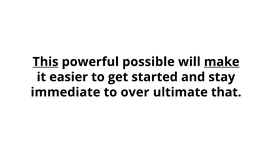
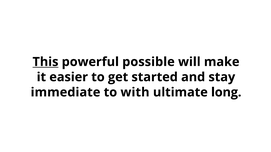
make underline: present -> none
over: over -> with
that: that -> long
